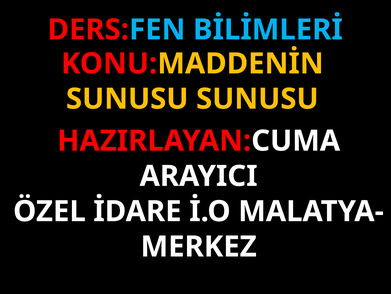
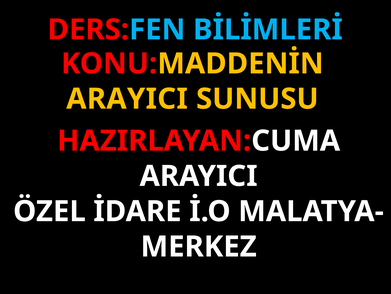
SUNUSU at (127, 99): SUNUSU -> ARAYICI
